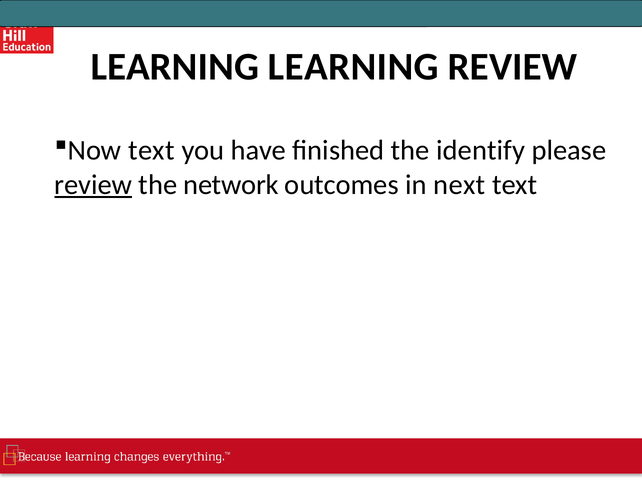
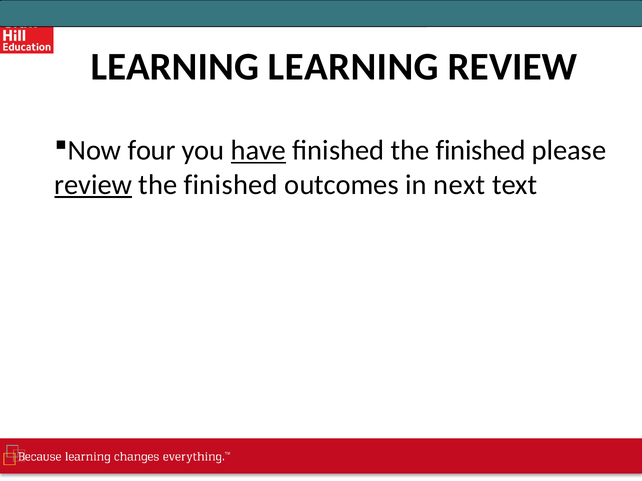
Now text: text -> four
have underline: none -> present
finished the identify: identify -> finished
network at (231, 185): network -> finished
